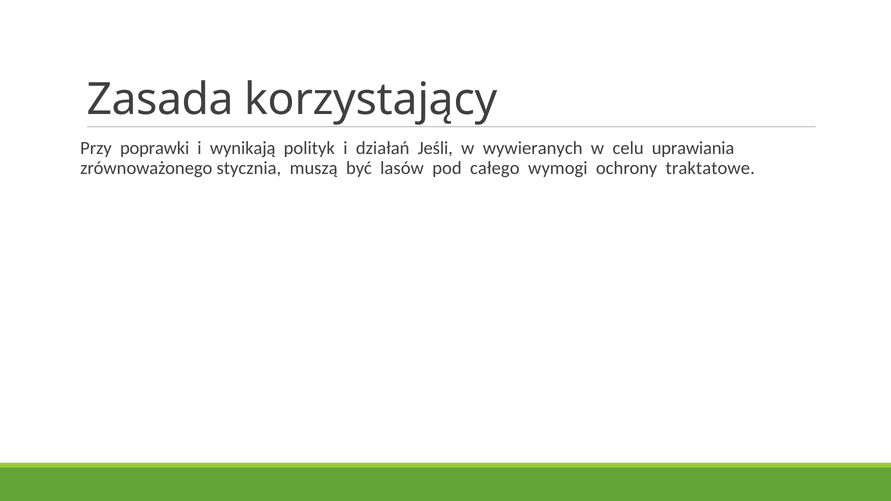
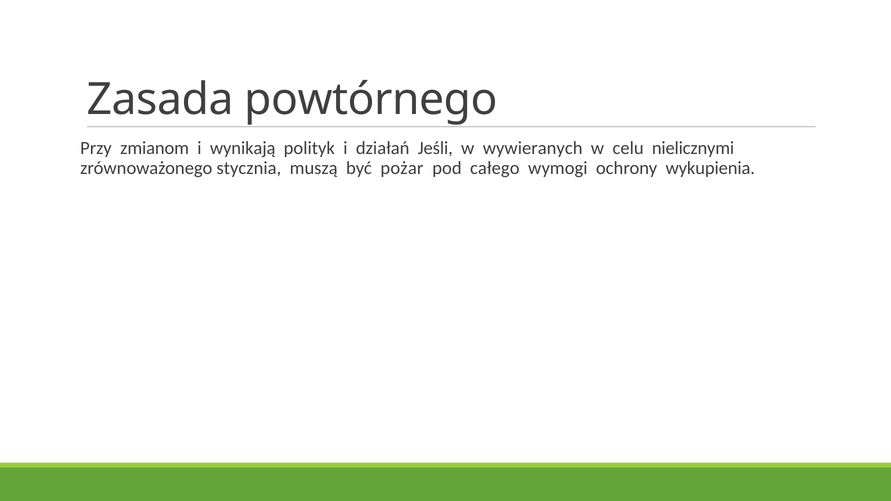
korzystający: korzystający -> powtórnego
poprawki: poprawki -> zmianom
uprawiania: uprawiania -> nielicznymi
lasów: lasów -> pożar
traktatowe: traktatowe -> wykupienia
